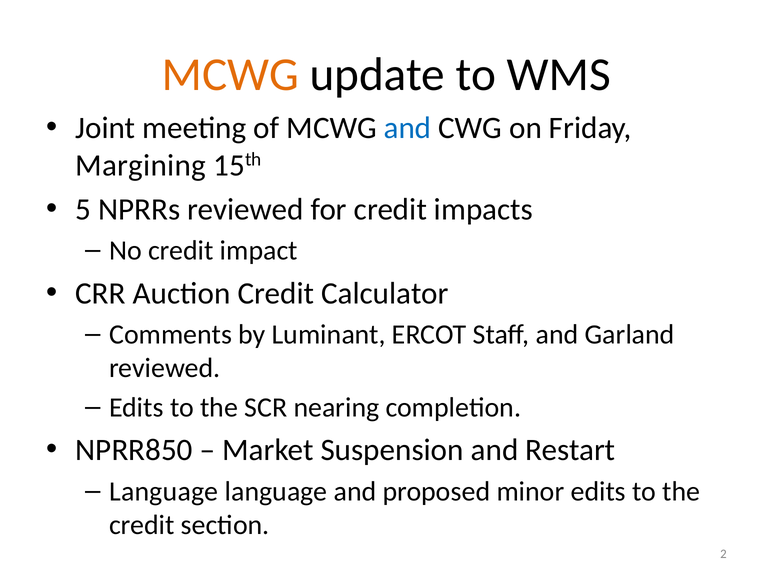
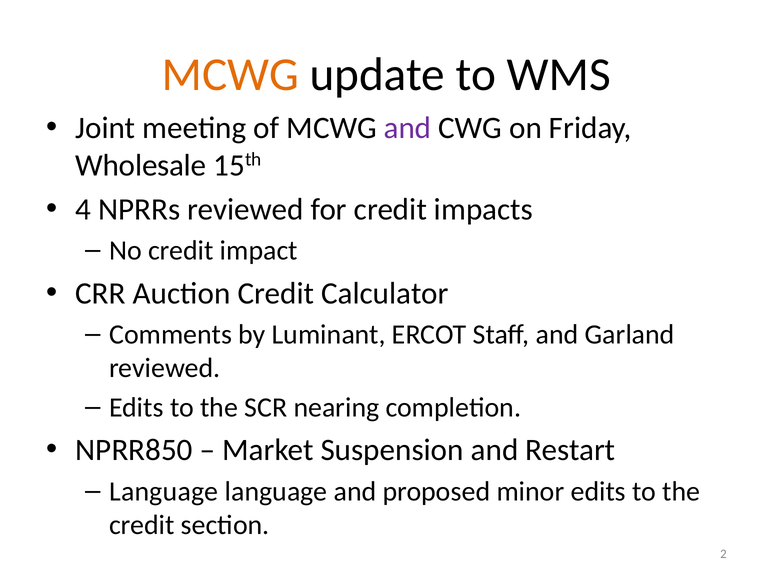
and at (408, 128) colour: blue -> purple
Margining: Margining -> Wholesale
5: 5 -> 4
